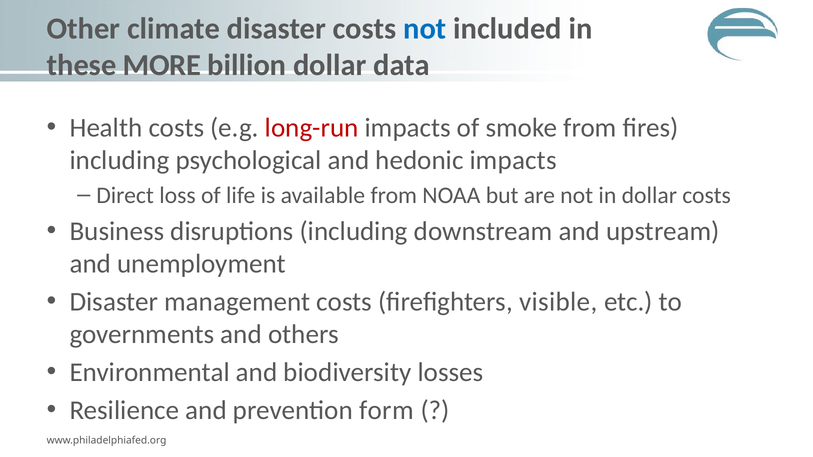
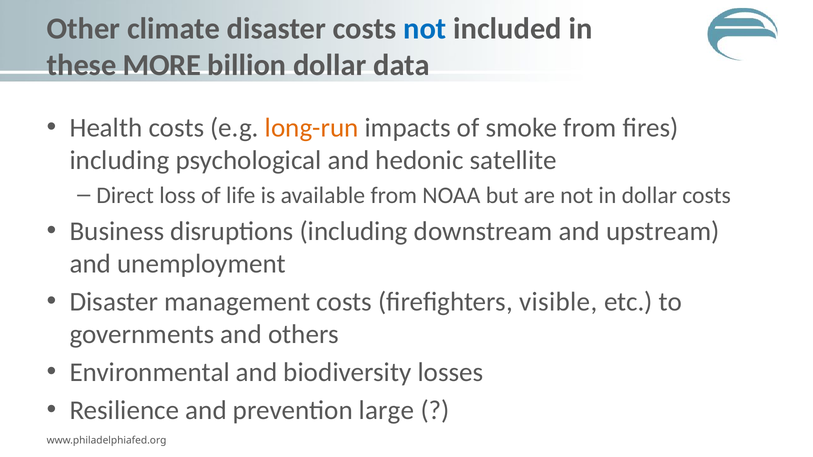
long-run colour: red -> orange
hedonic impacts: impacts -> satellite
form: form -> large
